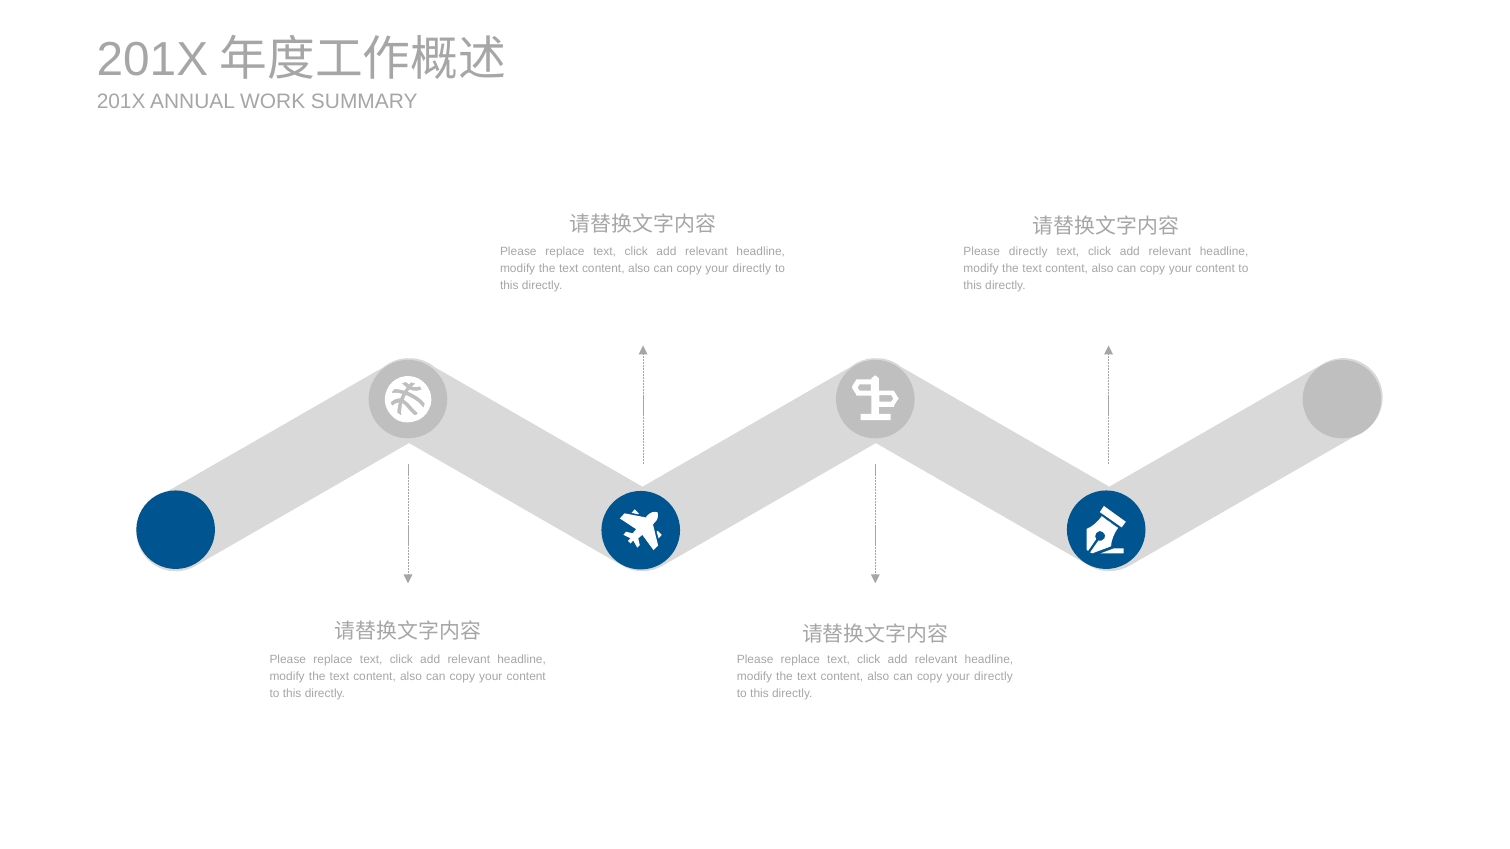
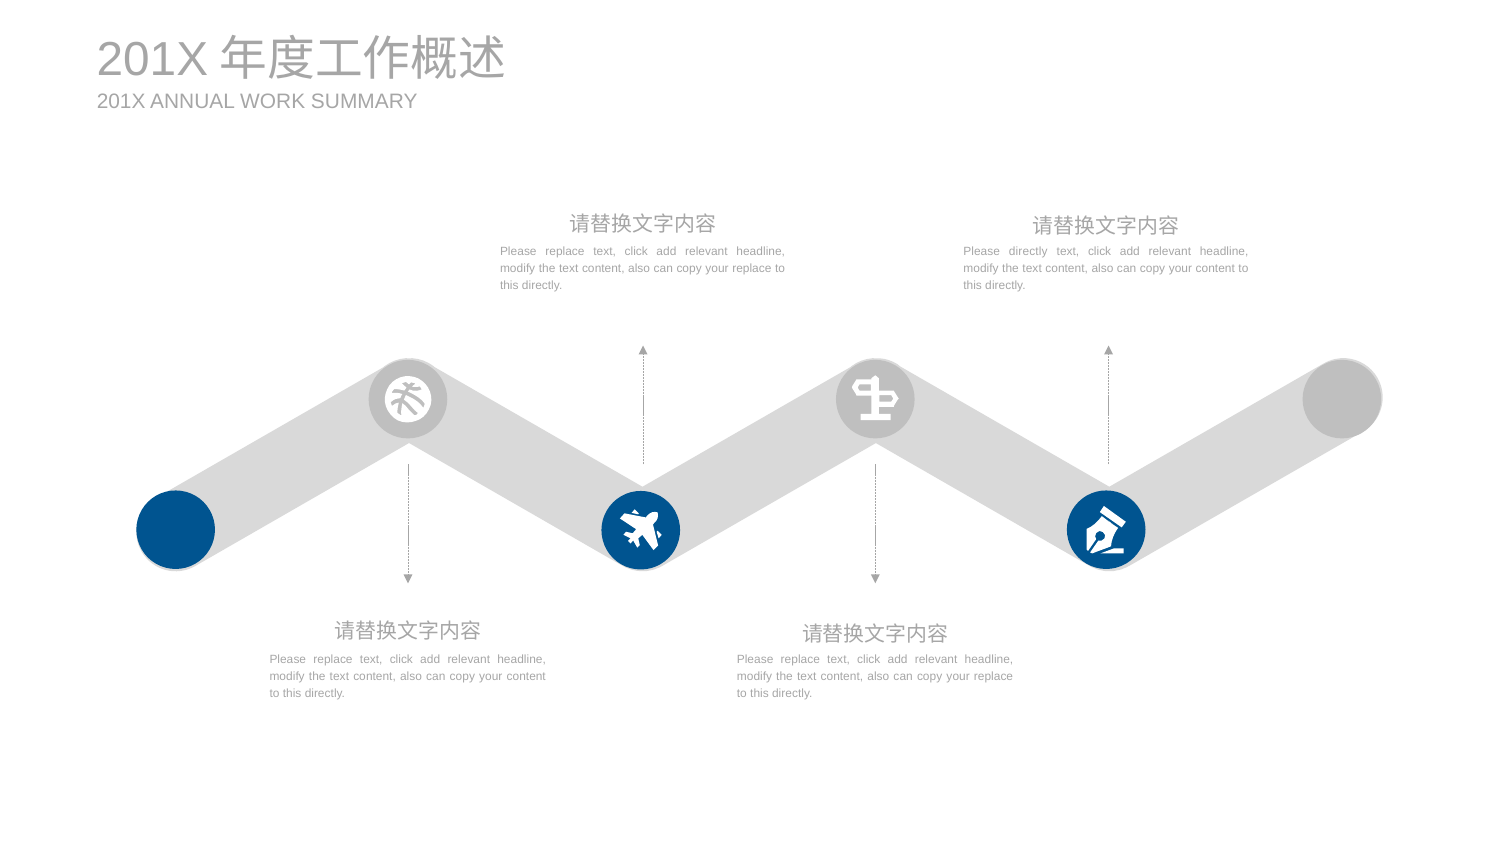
directly at (752, 268): directly -> replace
directly at (993, 677): directly -> replace
